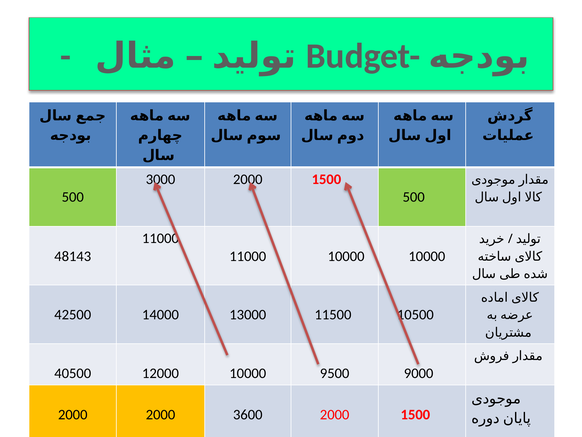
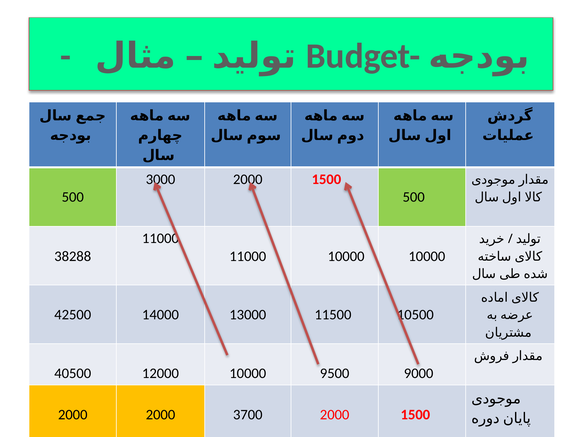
48143: 48143 -> 38288
3600: 3600 -> 3700
